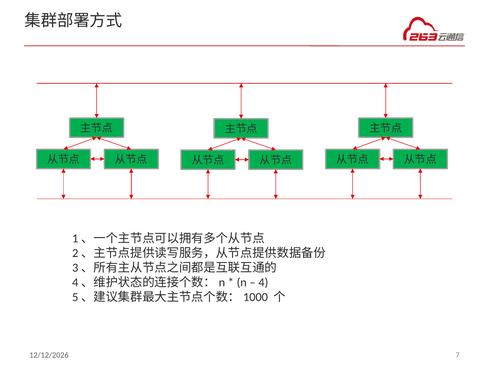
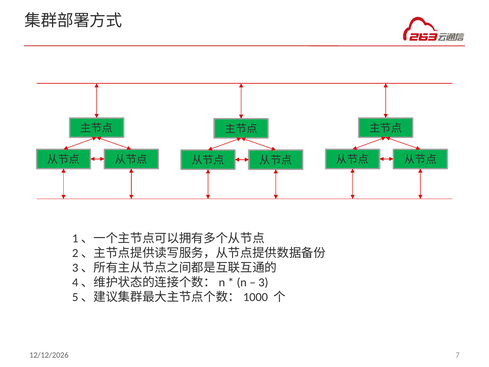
4: 4 -> 3
